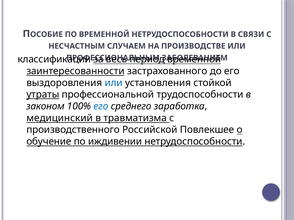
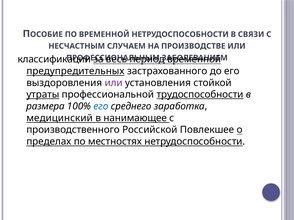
заинтересованности: заинтересованности -> предупредительных
или at (114, 83) colour: blue -> purple
трудоспособности underline: none -> present
законом: законом -> размера
травматизма: травматизма -> нанимающее
обучение: обучение -> пределах
иждивении: иждивении -> местностях
